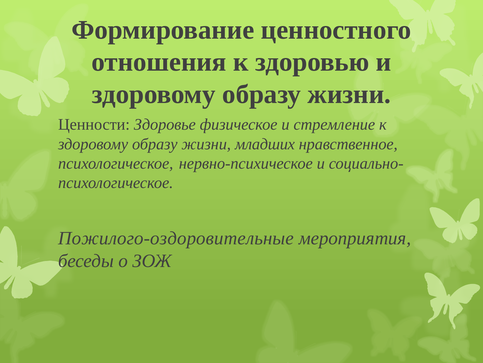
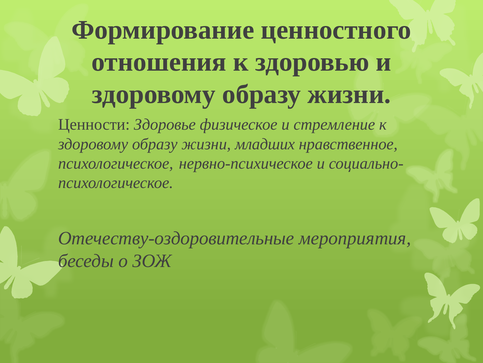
Пожилого-оздоровительные: Пожилого-оздоровительные -> Отечеству-оздоровительные
